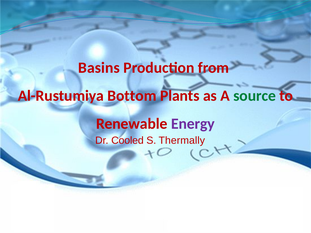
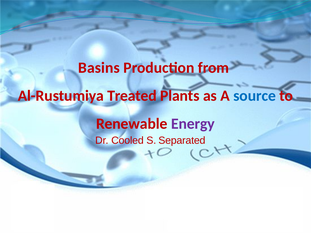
Bottom: Bottom -> Treated
source colour: green -> blue
Thermally: Thermally -> Separated
